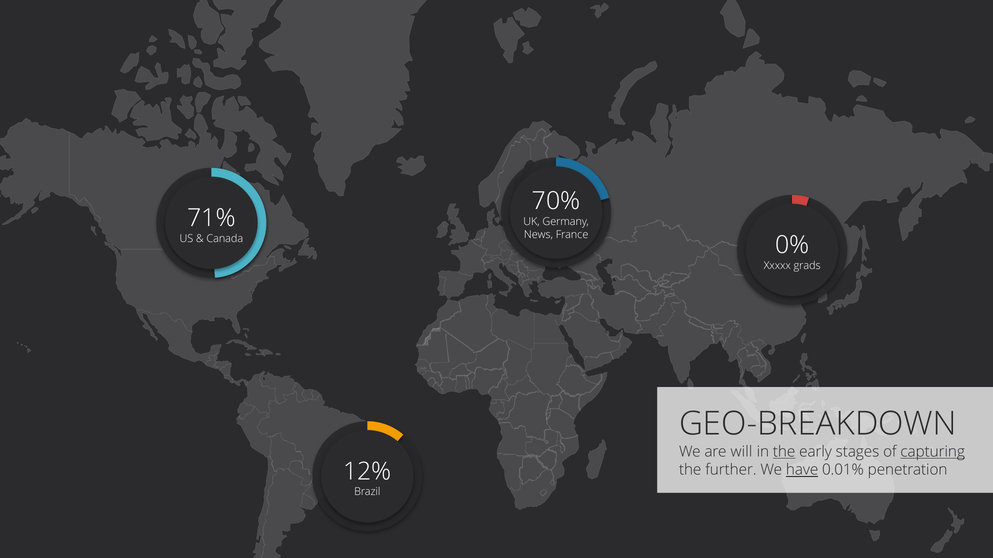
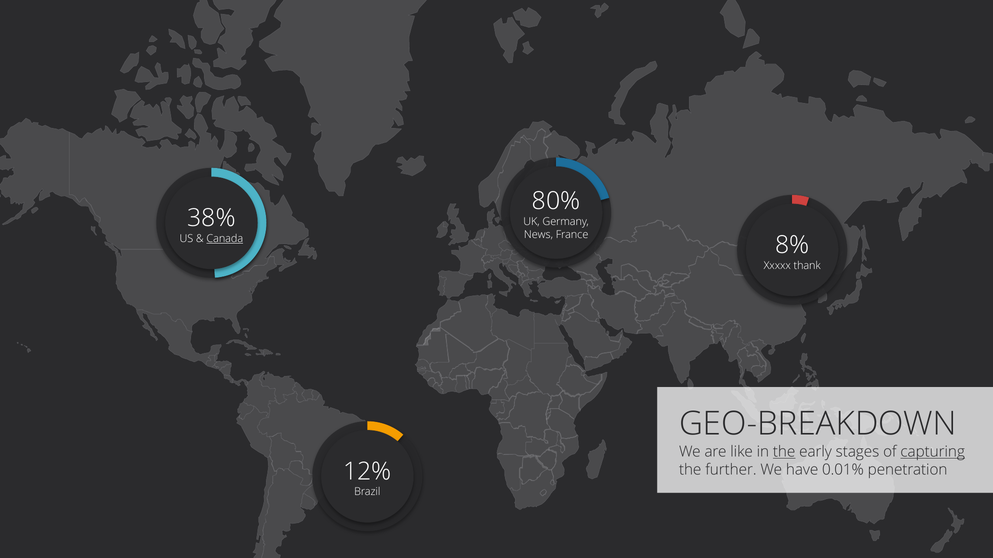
70%: 70% -> 80%
71%: 71% -> 38%
Canada underline: none -> present
0%: 0% -> 8%
grads: grads -> thank
will: will -> like
have underline: present -> none
